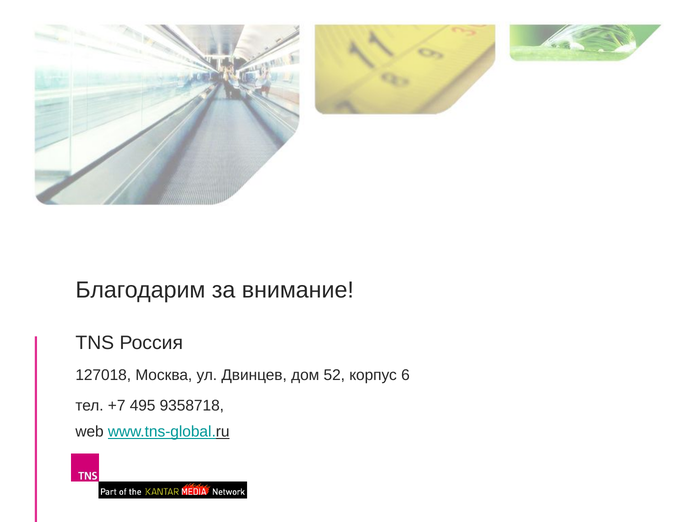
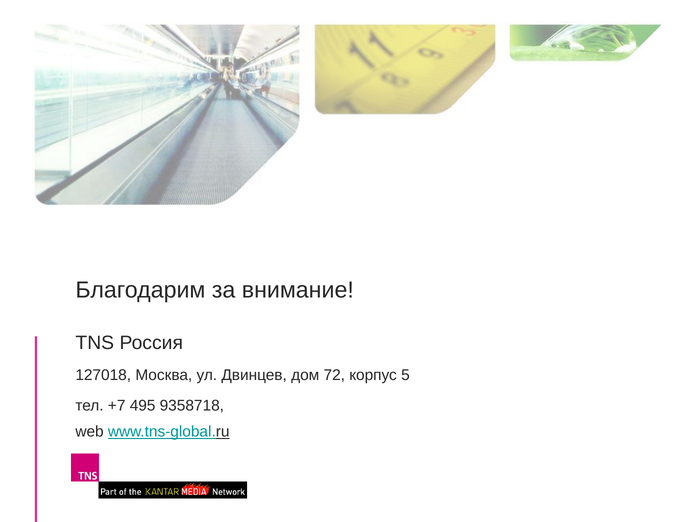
52: 52 -> 72
6: 6 -> 5
